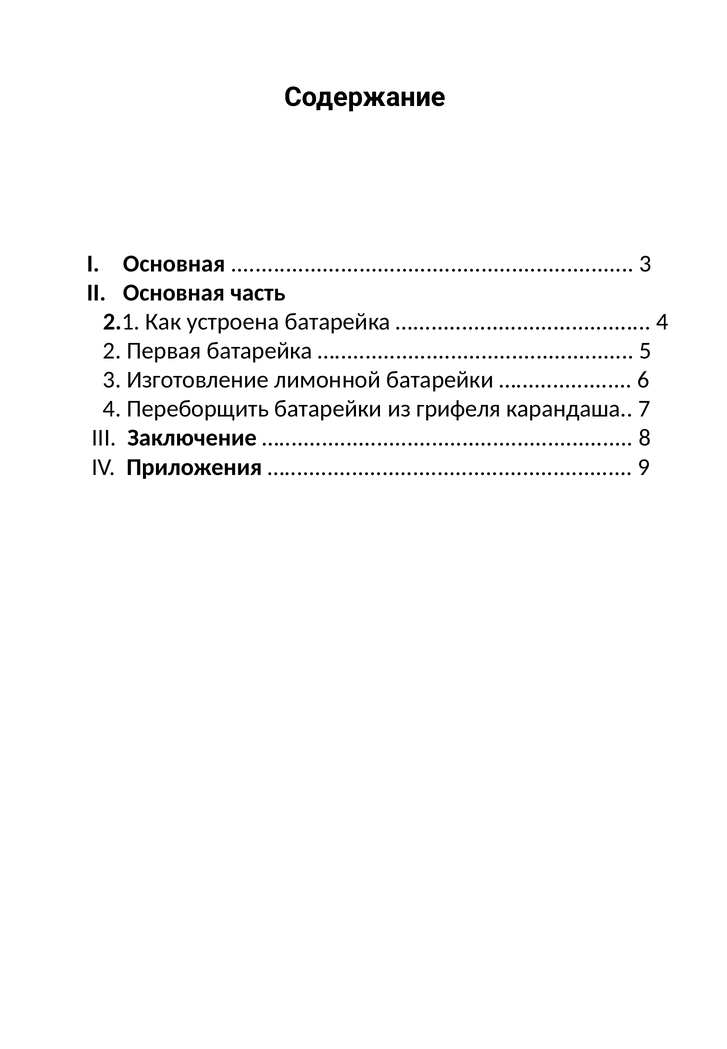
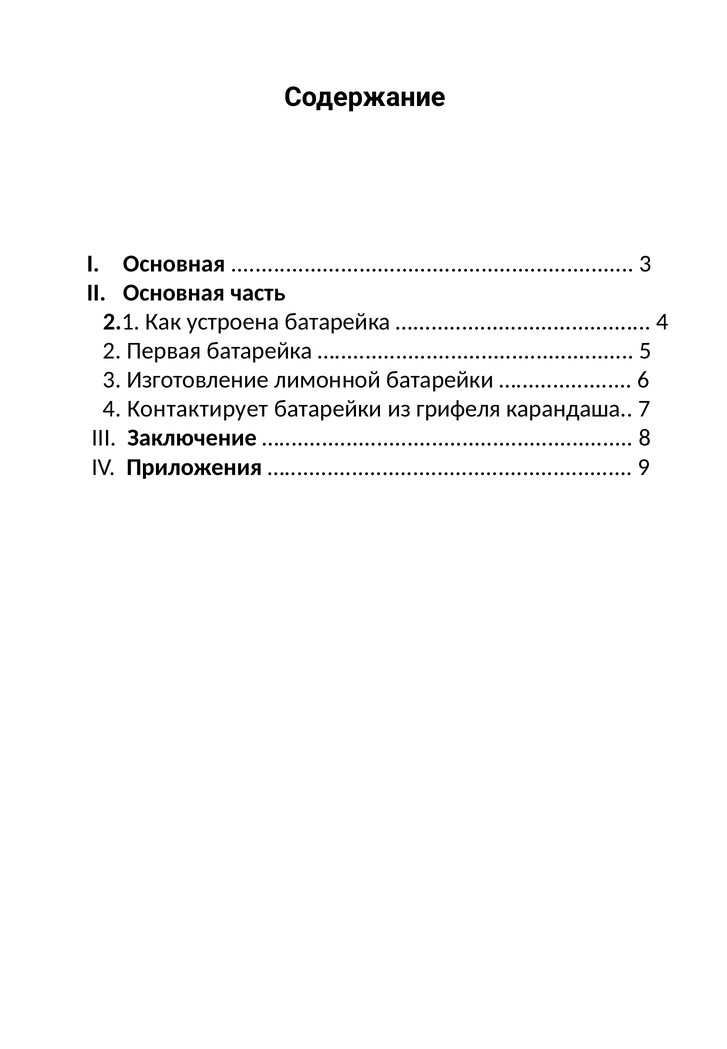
Переборщить: Переборщить -> Контактирует
